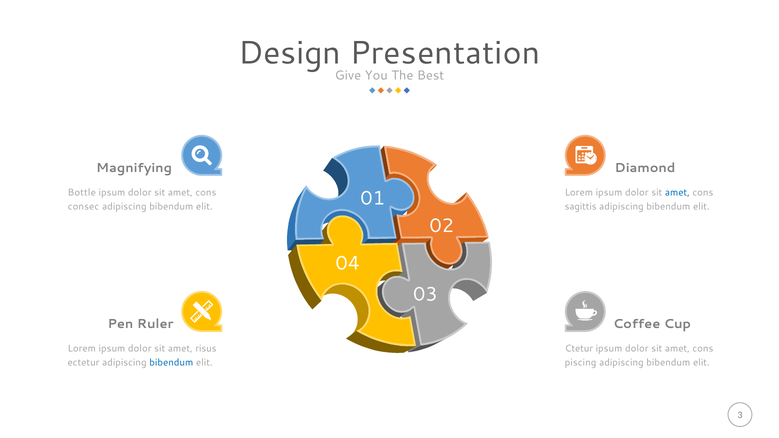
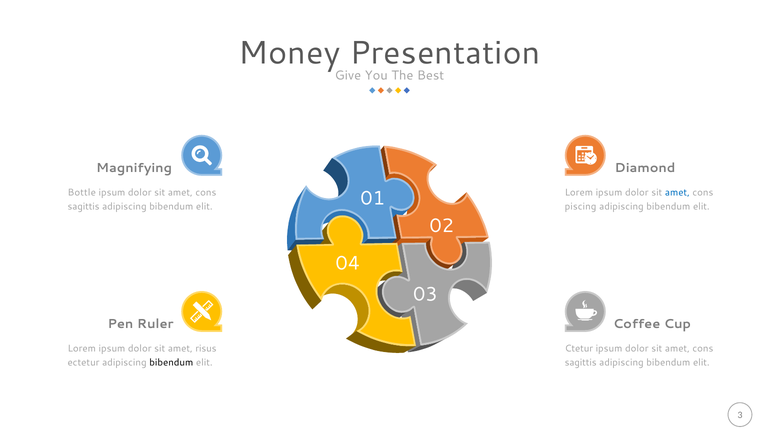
Design: Design -> Money
consec at (83, 207): consec -> sagittis
sagittis: sagittis -> piscing
bibendum at (171, 363) colour: blue -> black
piscing at (581, 363): piscing -> sagittis
